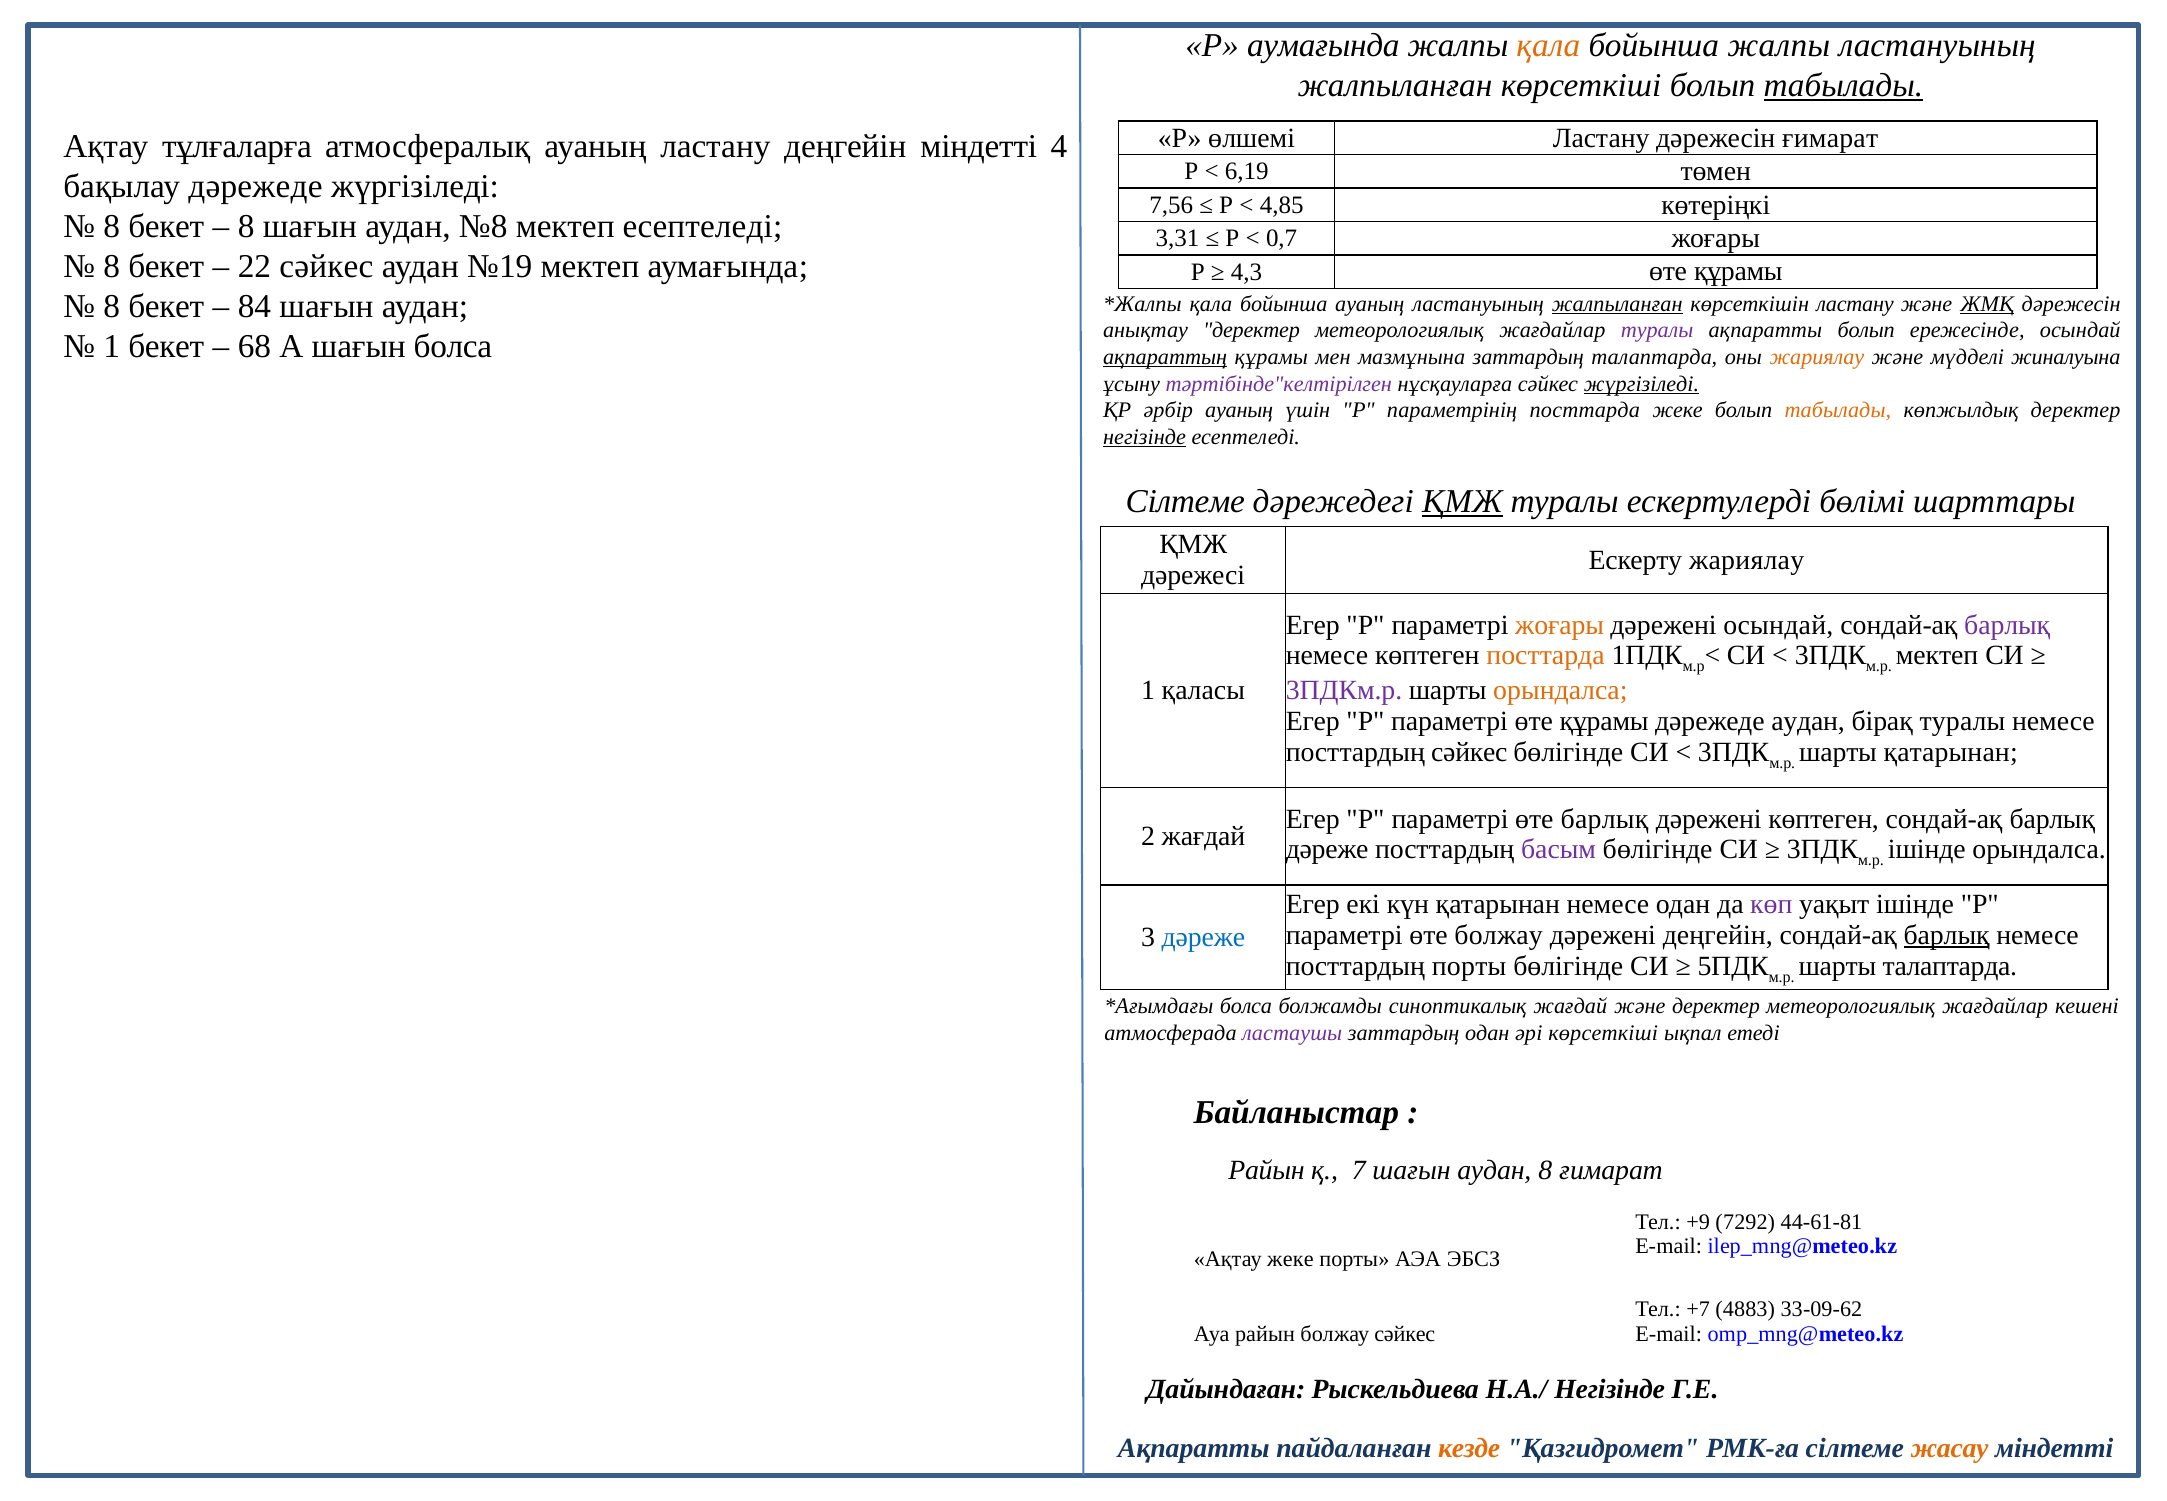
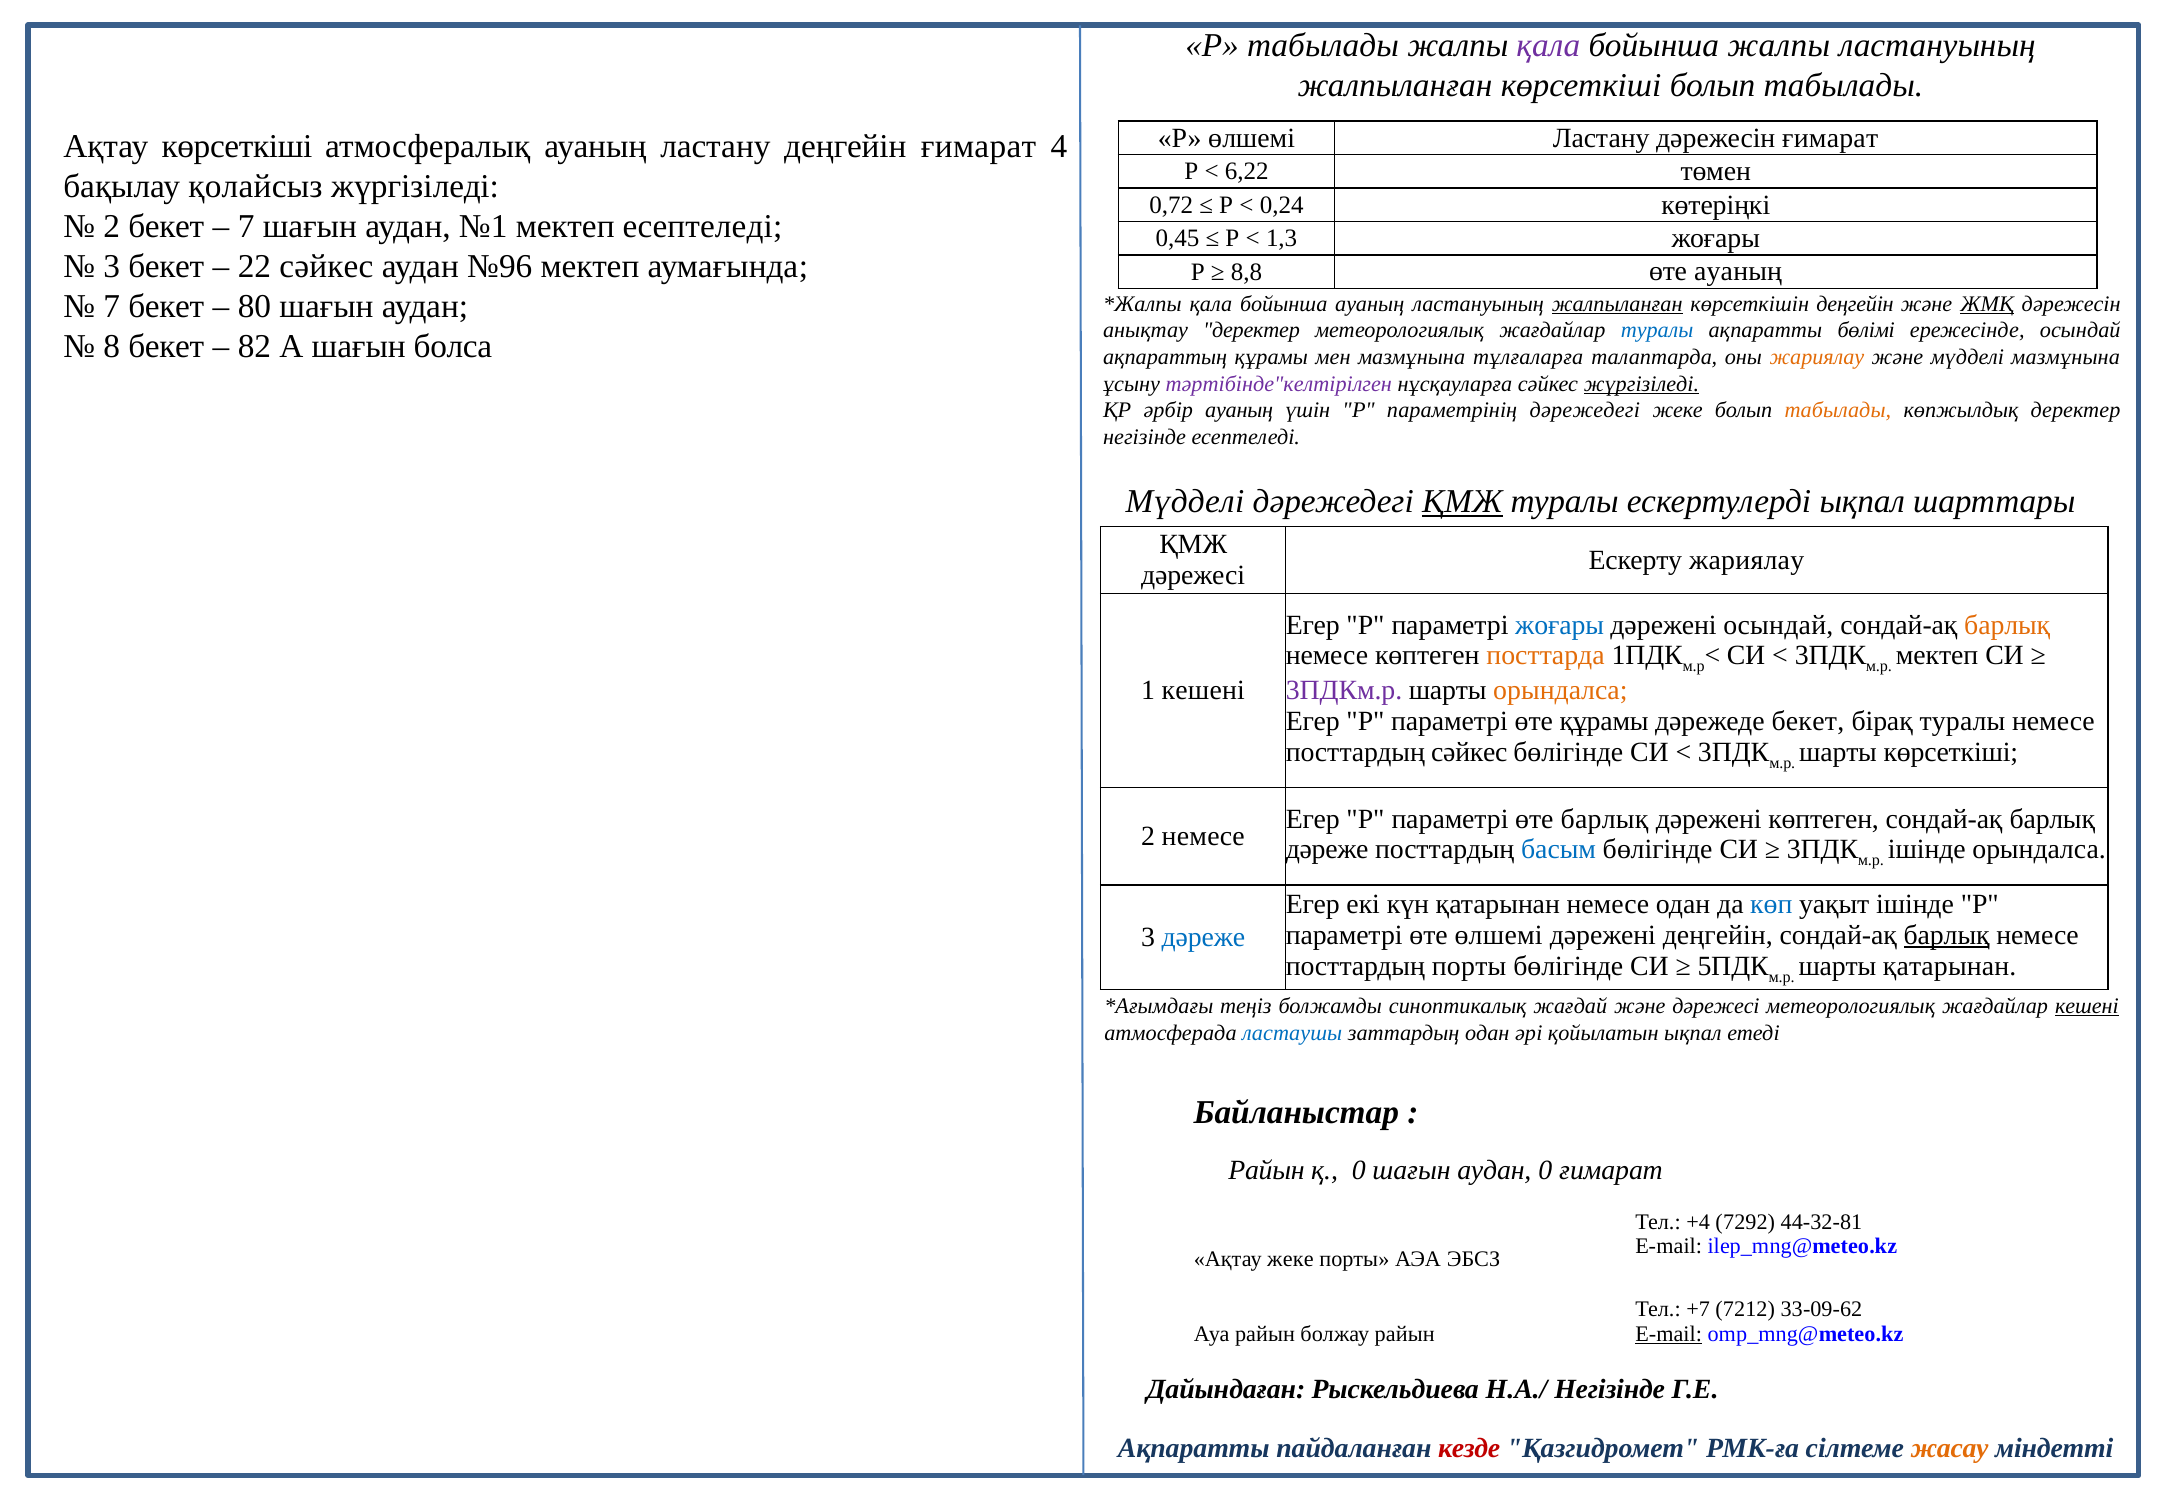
Р аумағында: аумағында -> табылады
қала at (1548, 46) colour: orange -> purple
табылады at (1843, 86) underline: present -> none
Ақтау тұлғаларға: тұлғаларға -> көрсеткіші
деңгейін міндетті: міндетті -> ғимарат
6,19: 6,19 -> 6,22
бақылау дәрежеде: дәрежеде -> қолайсыз
7,56: 7,56 -> 0,72
4,85: 4,85 -> 0,24
8 at (112, 227): 8 -> 2
8 at (246, 227): 8 -> 7
№8: №8 -> №1
3,31: 3,31 -> 0,45
0,7: 0,7 -> 1,3
8 at (112, 267): 8 -> 3
№19: №19 -> №96
4,3: 4,3 -> 8,8
құрамы at (1738, 272): құрамы -> ауаның
8 at (112, 307): 8 -> 7
84: 84 -> 80
көрсеткішін ластану: ластану -> деңгейін
туралы at (1657, 330) colour: purple -> blue
ақпаратты болып: болып -> бөлімі
1 at (112, 347): 1 -> 8
68: 68 -> 82
ақпараттың underline: present -> none
мазмұнына заттардың: заттардың -> тұлғаларға
мүдделі жиналуына: жиналуына -> мазмұнына
параметрінің посттарда: посттарда -> дәрежедегі
негізінде at (1145, 437) underline: present -> none
Сілтеме at (1185, 501): Сілтеме -> Мүдделі
ескертулерді бөлімі: бөлімі -> ықпал
жоғары at (1560, 625) colour: orange -> blue
барлық at (2007, 625) colour: purple -> orange
1 қаласы: қаласы -> кешені
дәрежеде аудан: аудан -> бекет
шарты қатарынан: қатарынан -> көрсеткіші
2 жағдай: жағдай -> немесе
басым colour: purple -> blue
көп colour: purple -> blue
өте болжау: болжау -> өлшемі
шарты талаптарда: талаптарда -> қатарынан
болса at (1246, 1006): болса -> теңіз
және деректер: деректер -> дәрежесі
кешені at (2087, 1006) underline: none -> present
ластаушы colour: purple -> blue
әрі көрсеткіші: көрсеткіші -> қойылатын
қ 7: 7 -> 0
аудан 8: 8 -> 0
+9: +9 -> +4
44-61-81: 44-61-81 -> 44-32-81
4883: 4883 -> 7212
болжау сәйкес: сәйкес -> райын
E-mail at (1669, 1333) underline: none -> present
кезде colour: orange -> red
